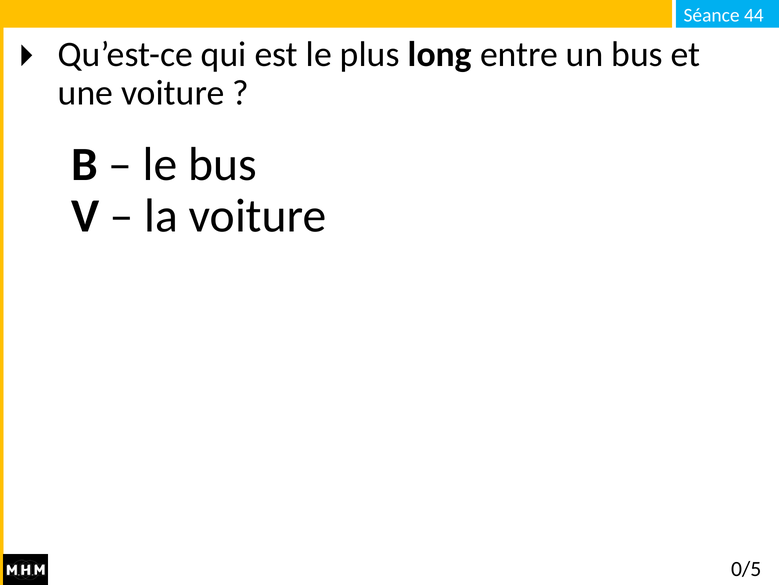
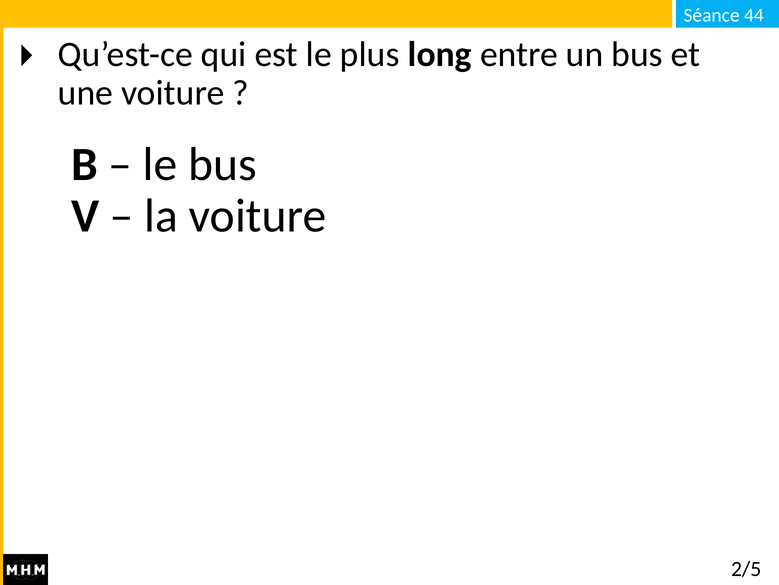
0/5: 0/5 -> 2/5
